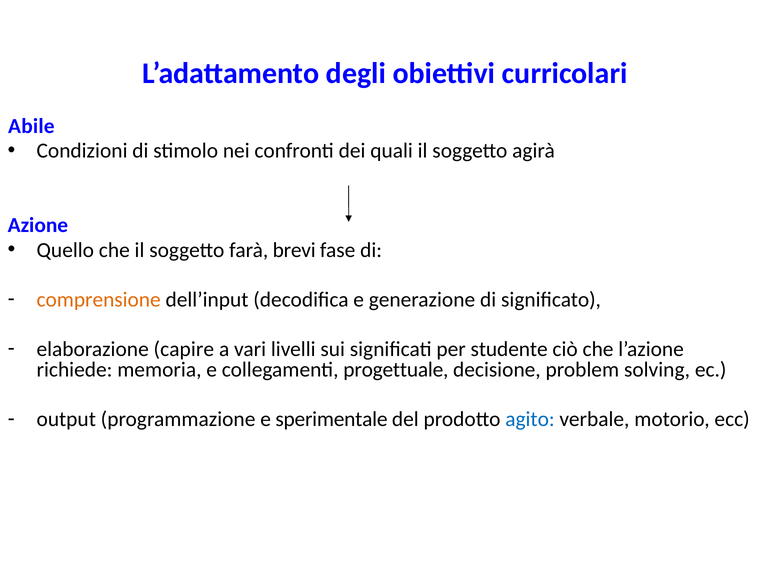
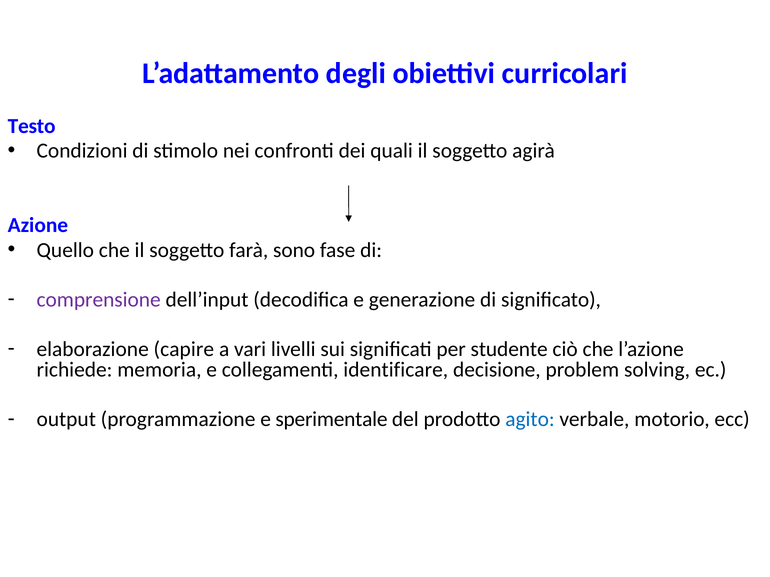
Abile: Abile -> Testo
brevi: brevi -> sono
comprensione colour: orange -> purple
progettuale: progettuale -> identificare
